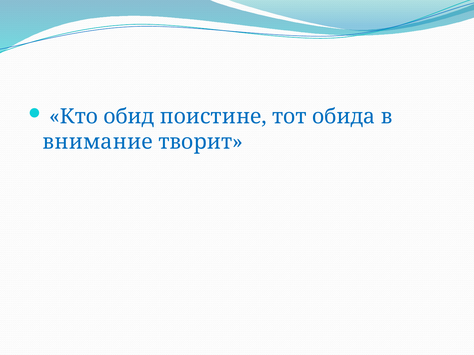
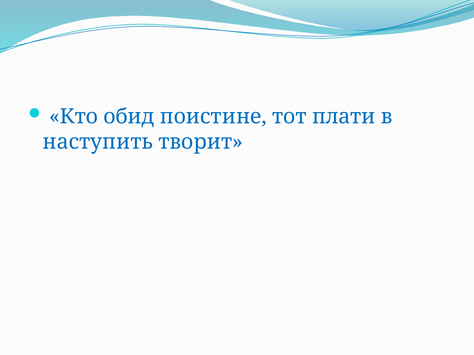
обида: обида -> плати
внимание: внимание -> наступить
